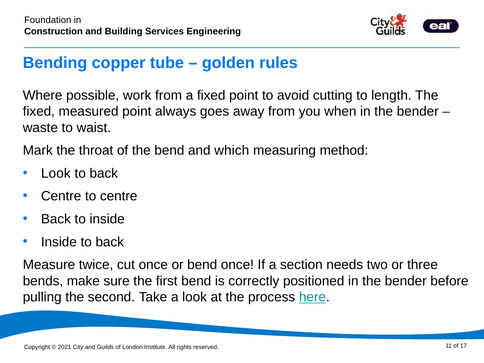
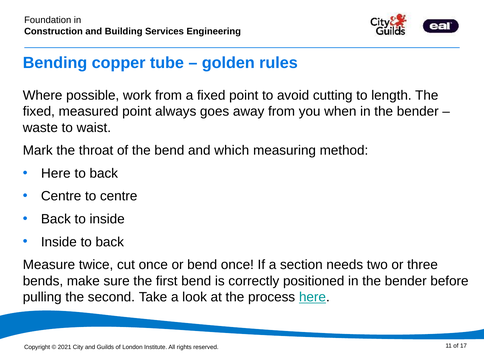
Look at (56, 173): Look -> Here
